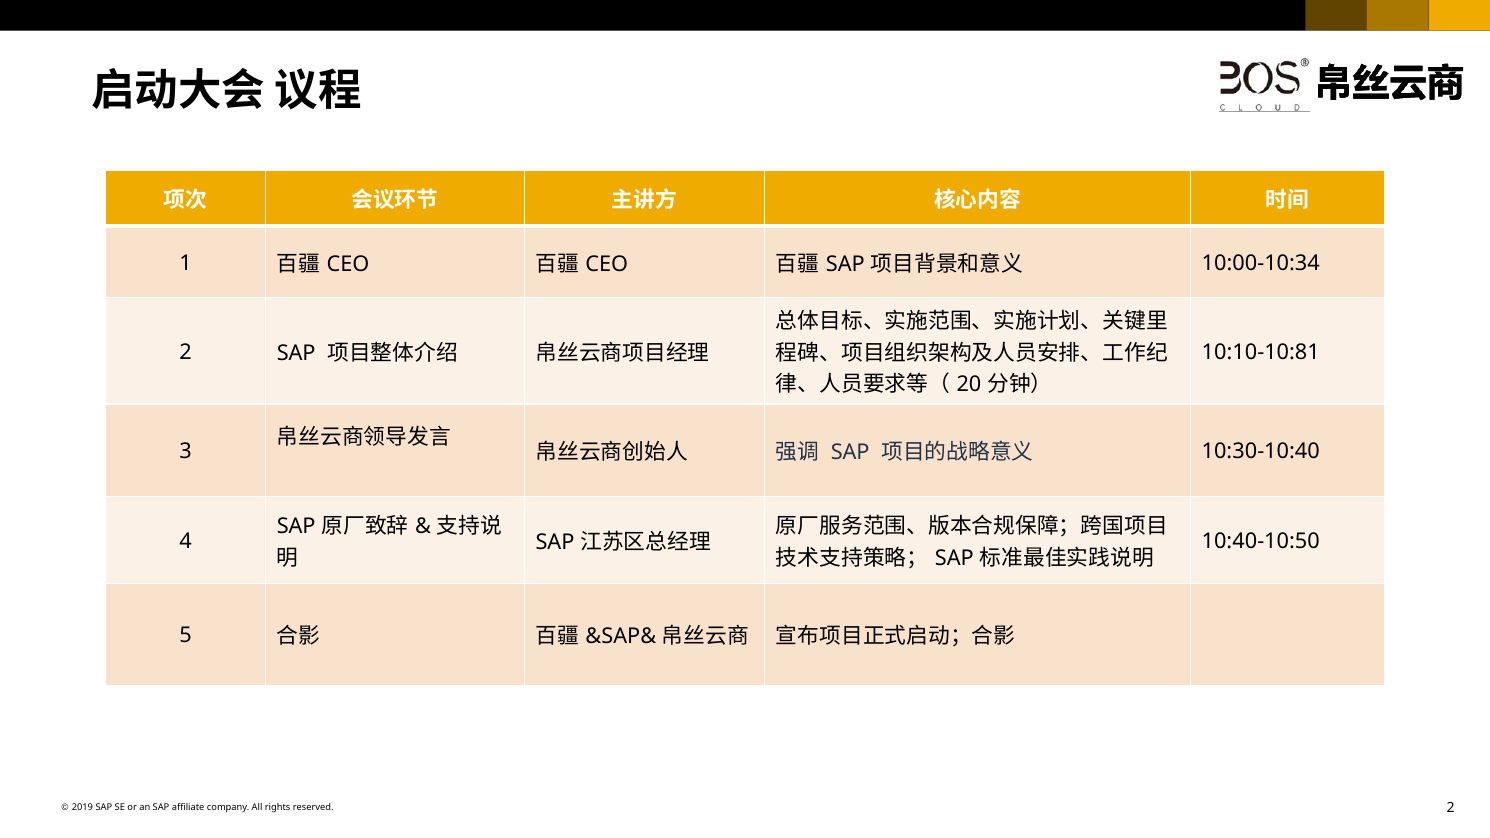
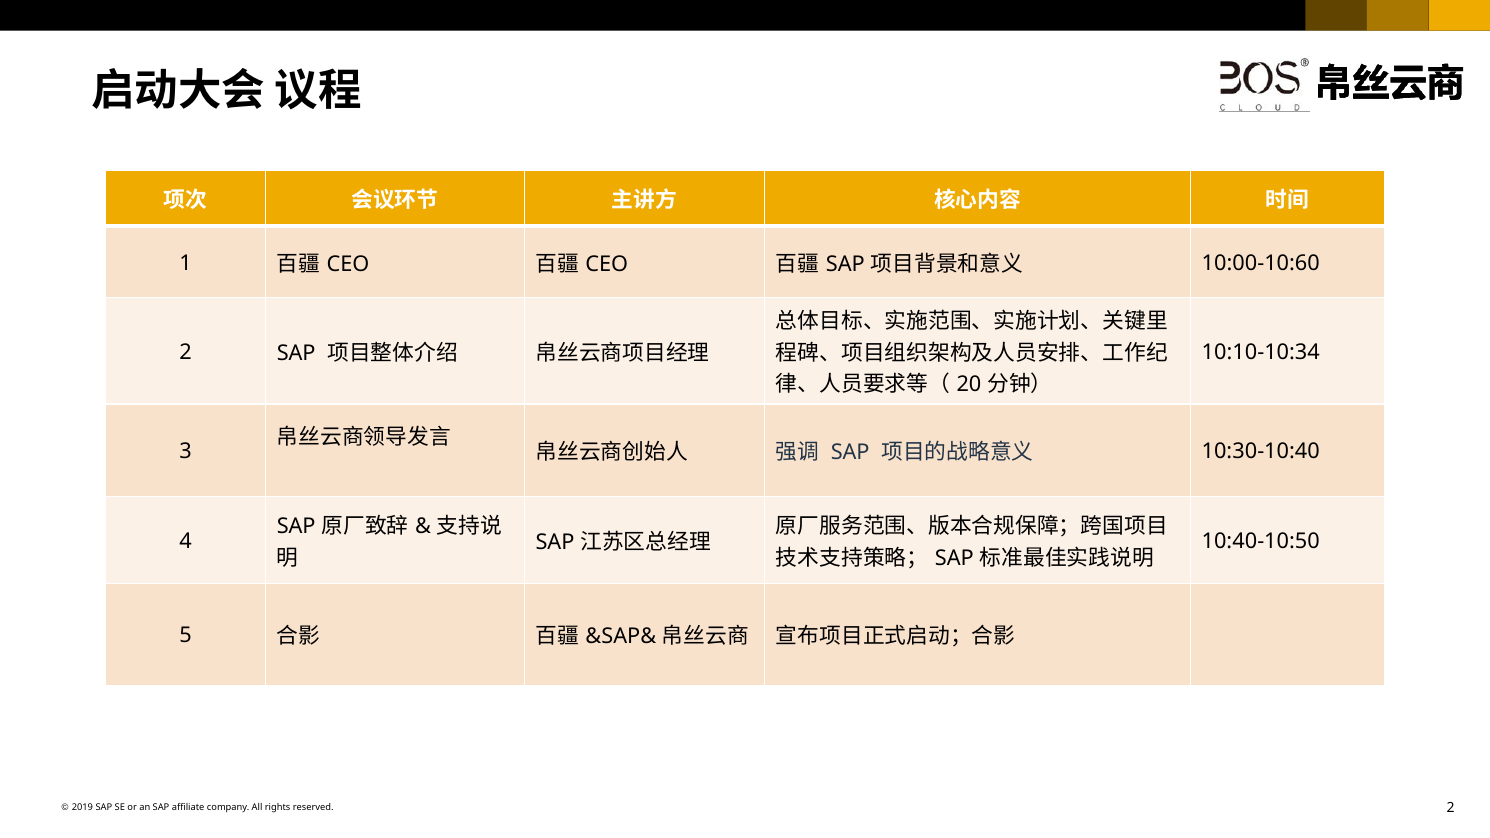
10:00-10:34: 10:00-10:34 -> 10:00-10:60
10:10-10:81: 10:10-10:81 -> 10:10-10:34
